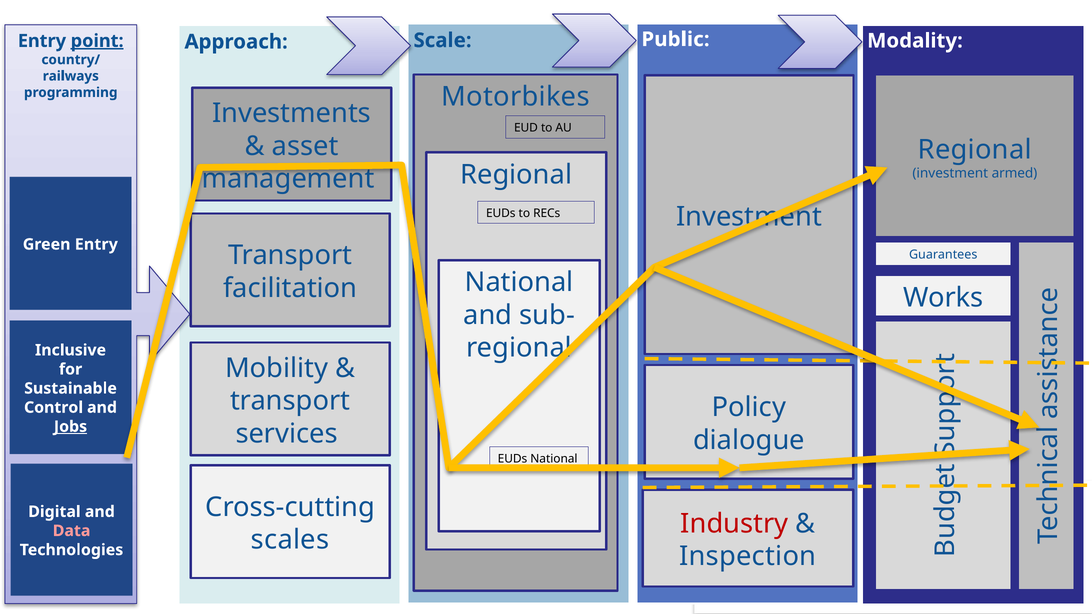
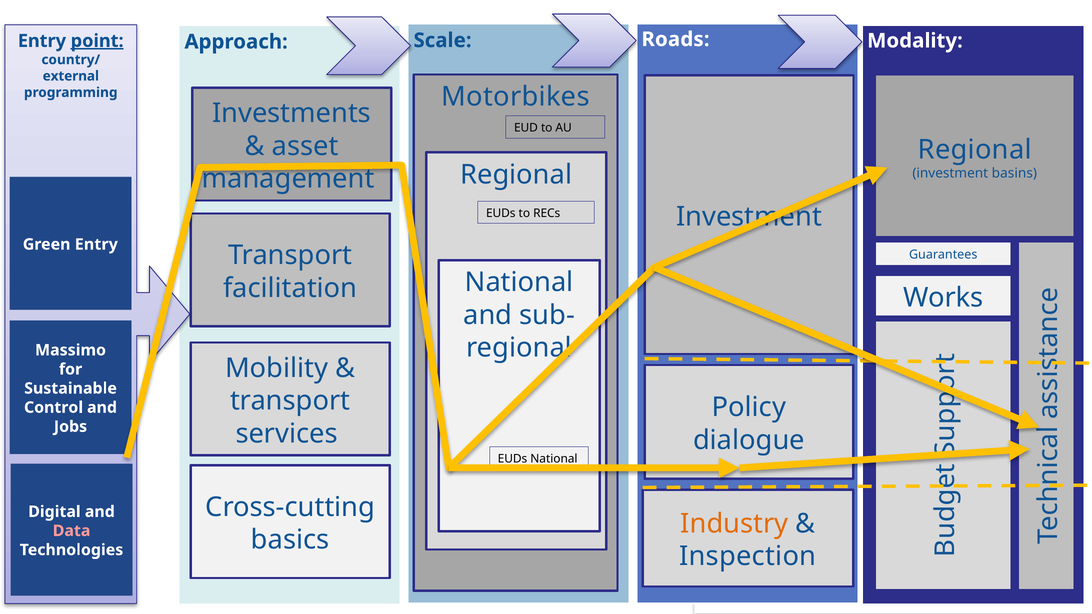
Public: Public -> Roads
railways: railways -> external
armed: armed -> basins
Inclusive: Inclusive -> Massimo
Jobs underline: present -> none
Industry colour: red -> orange
scales: scales -> basics
